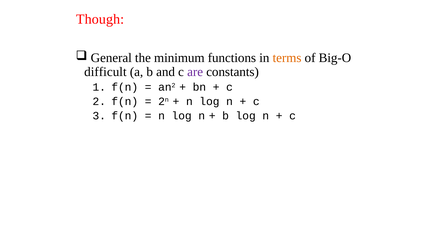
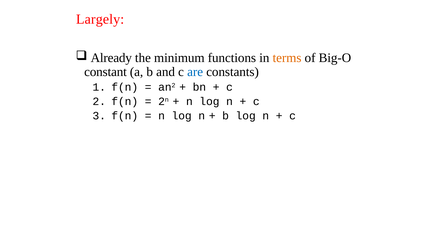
Though: Though -> Largely
General: General -> Already
difficult: difficult -> constant
are colour: purple -> blue
